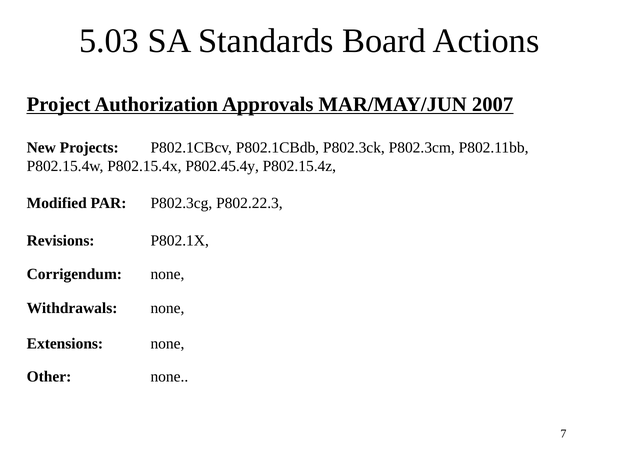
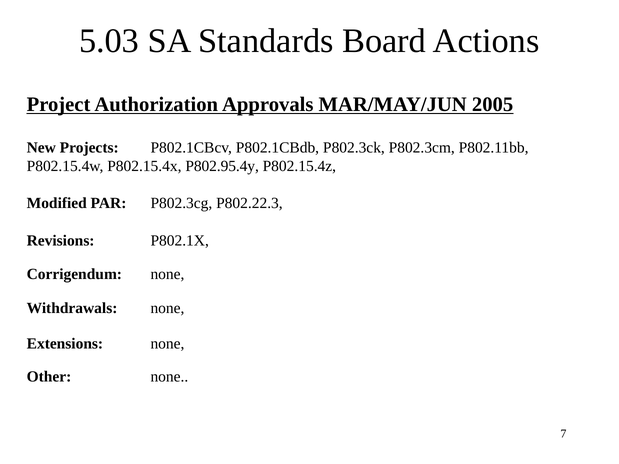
2007: 2007 -> 2005
P802.45.4y: P802.45.4y -> P802.95.4y
